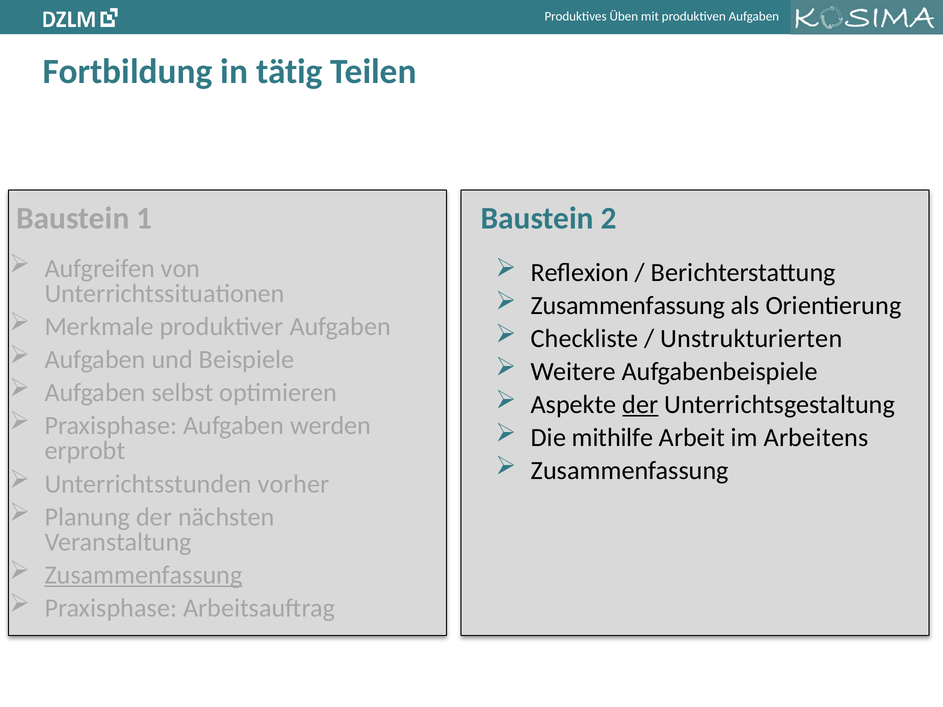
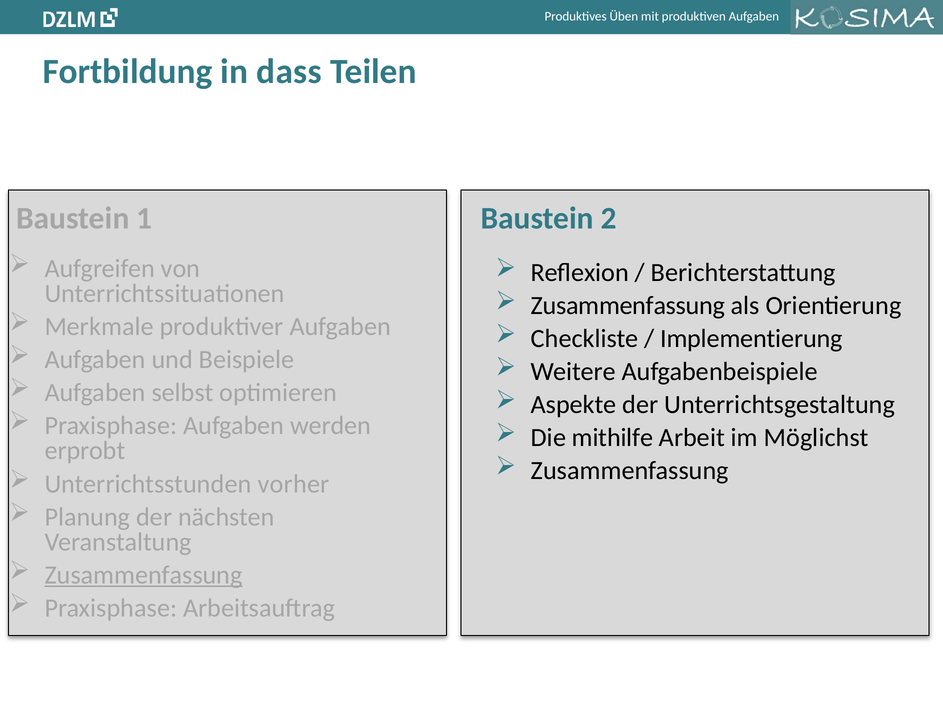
tätig: tätig -> dass
Unstrukturierten: Unstrukturierten -> Implementierung
der at (640, 405) underline: present -> none
Arbeitens: Arbeitens -> Möglichst
